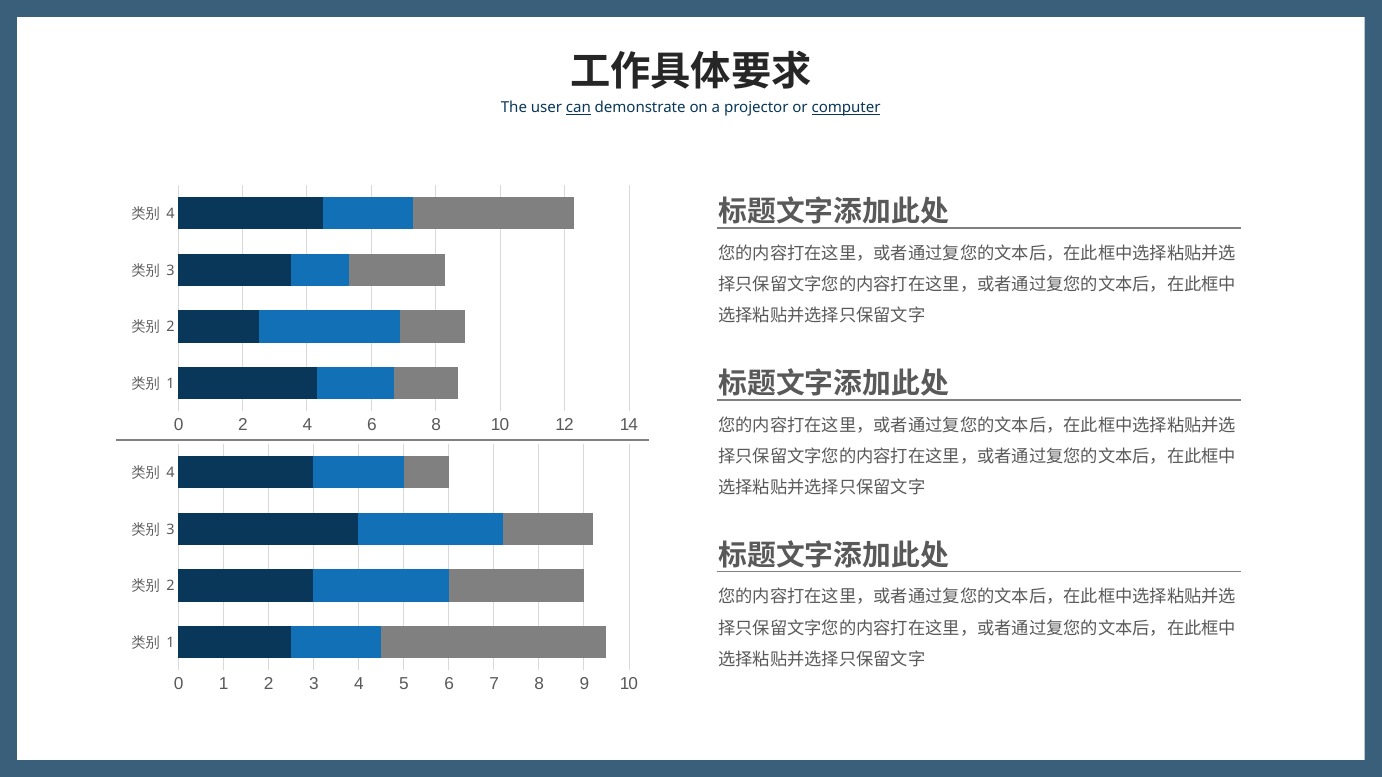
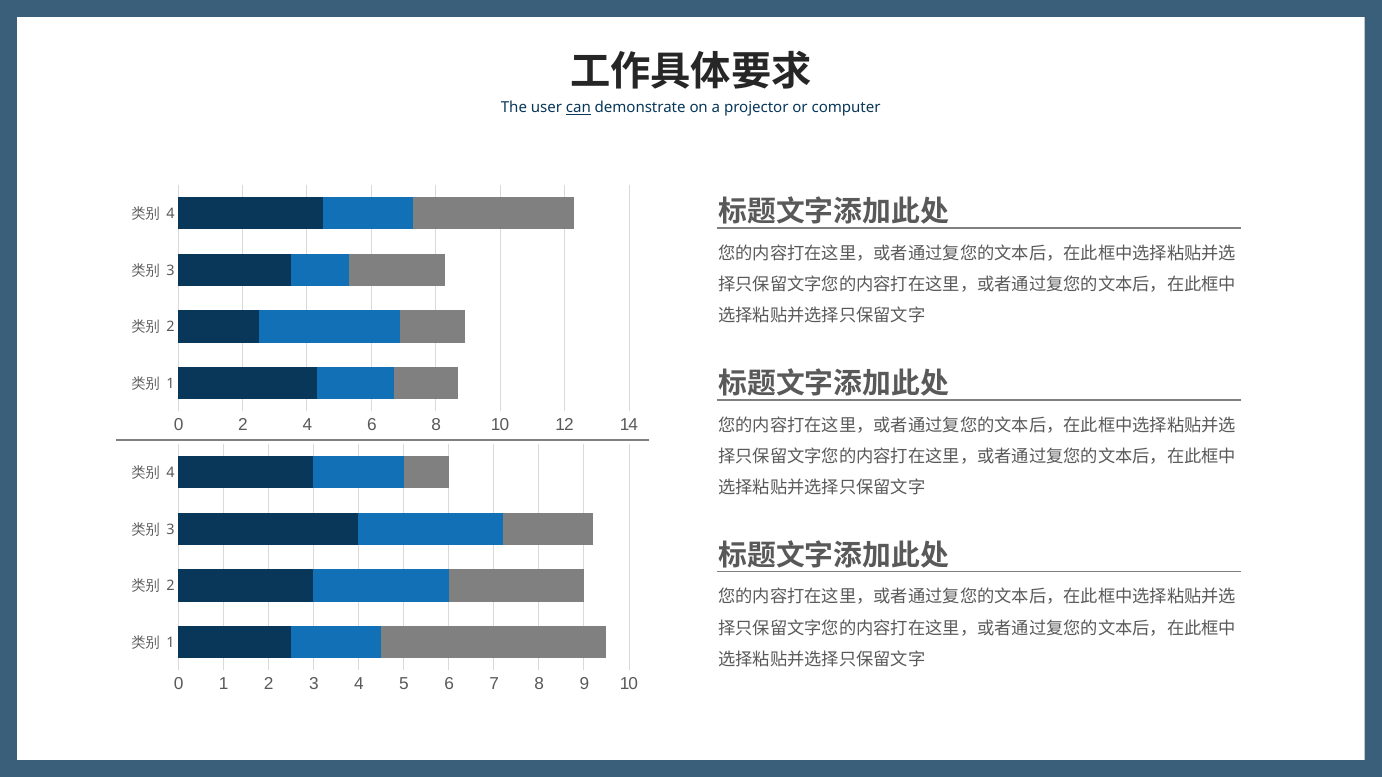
computer underline: present -> none
